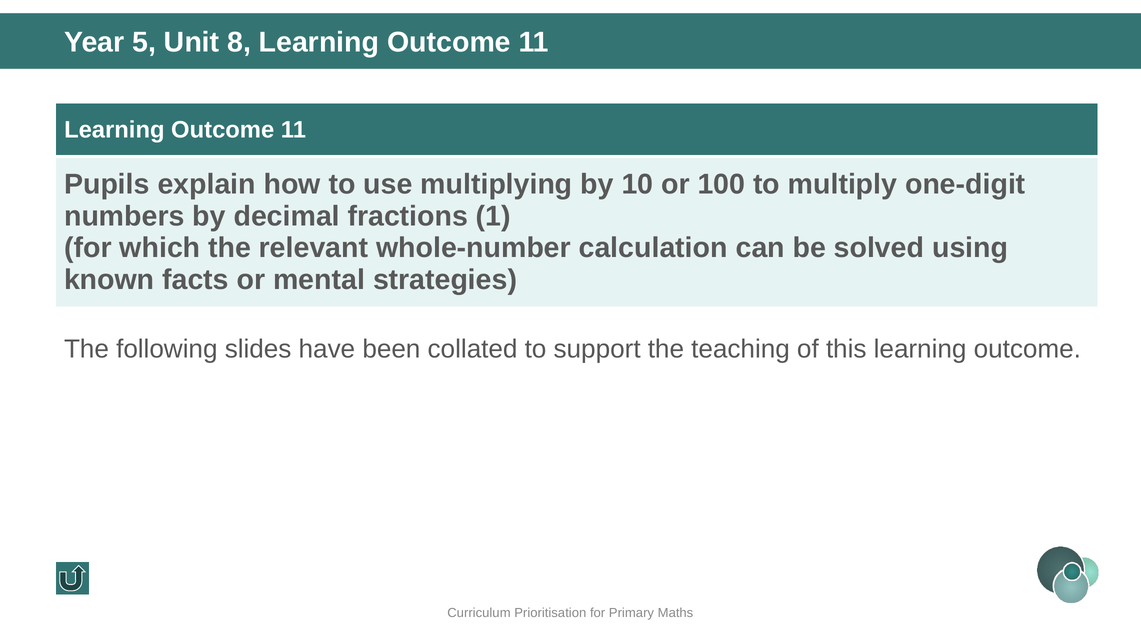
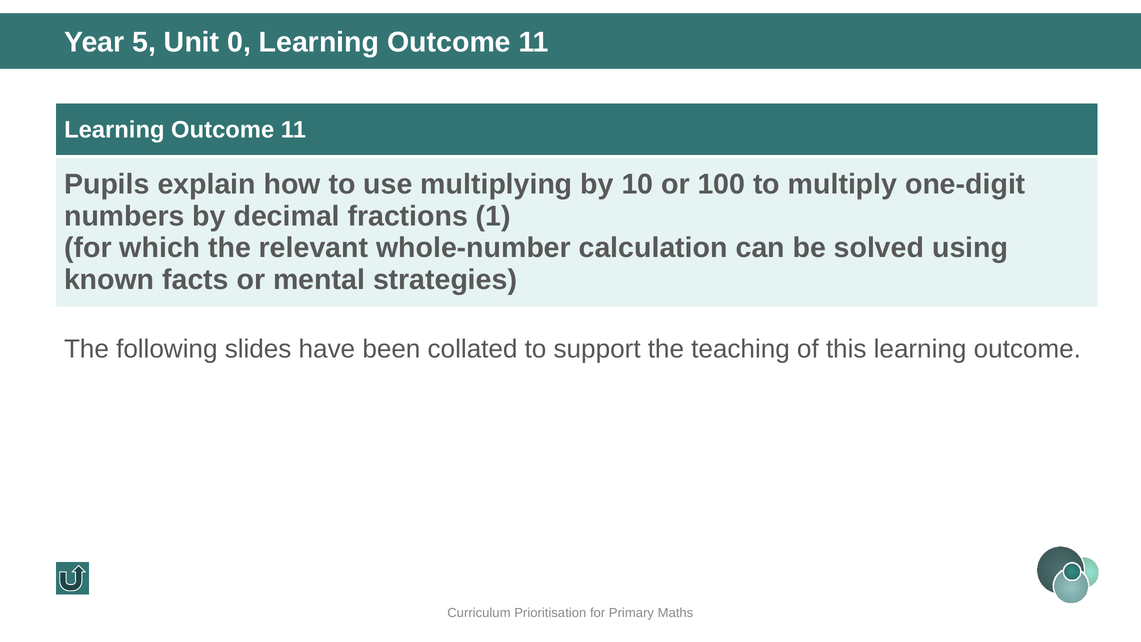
8: 8 -> 0
